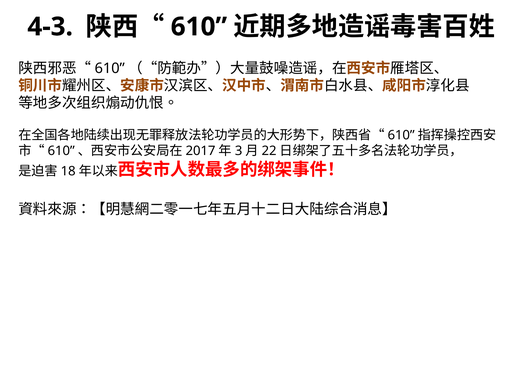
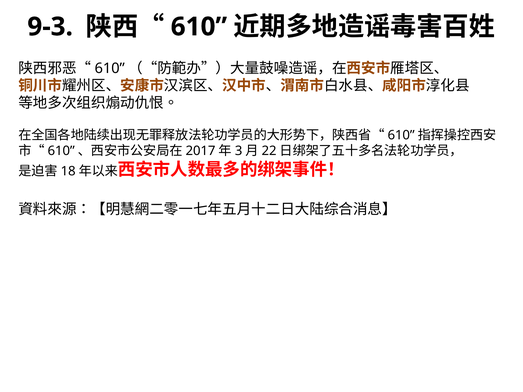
4-3: 4-3 -> 9-3
